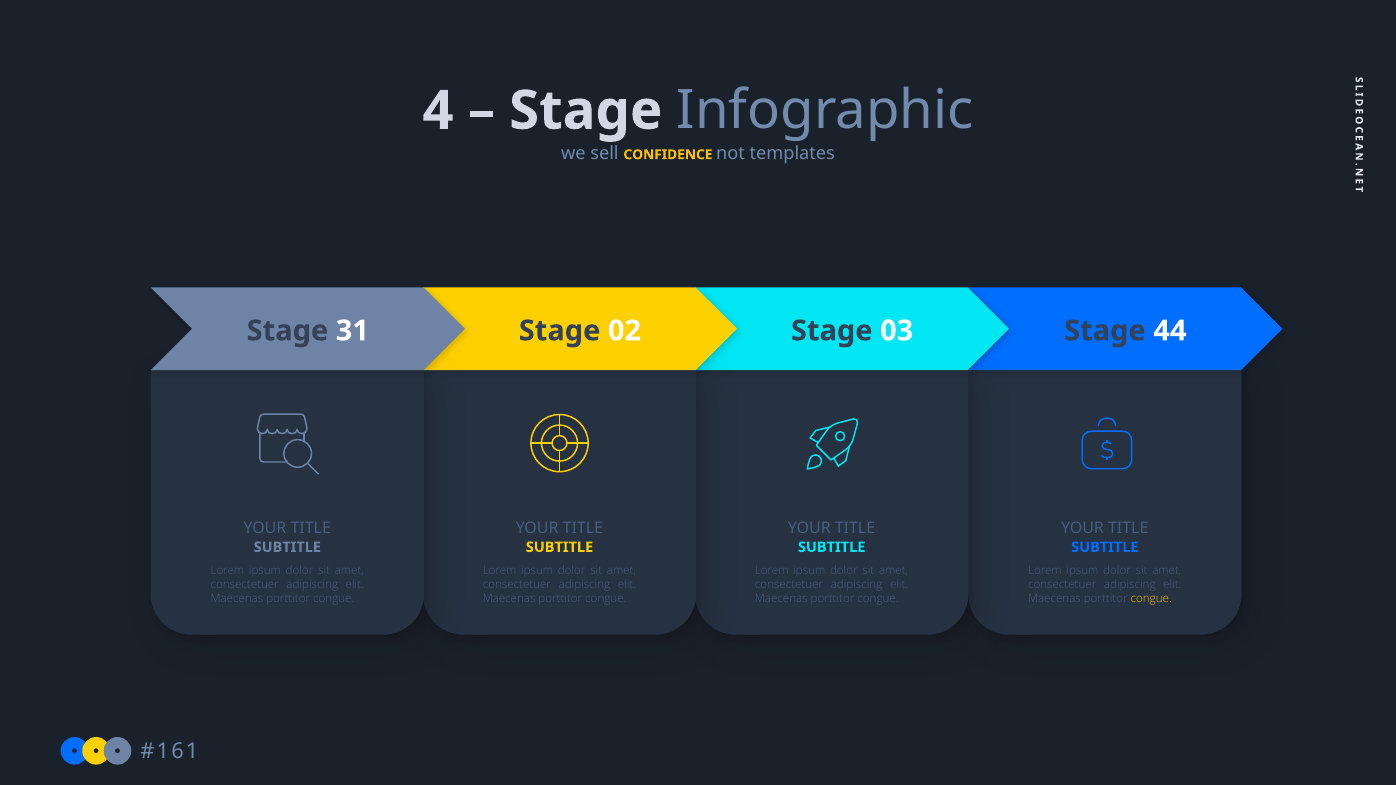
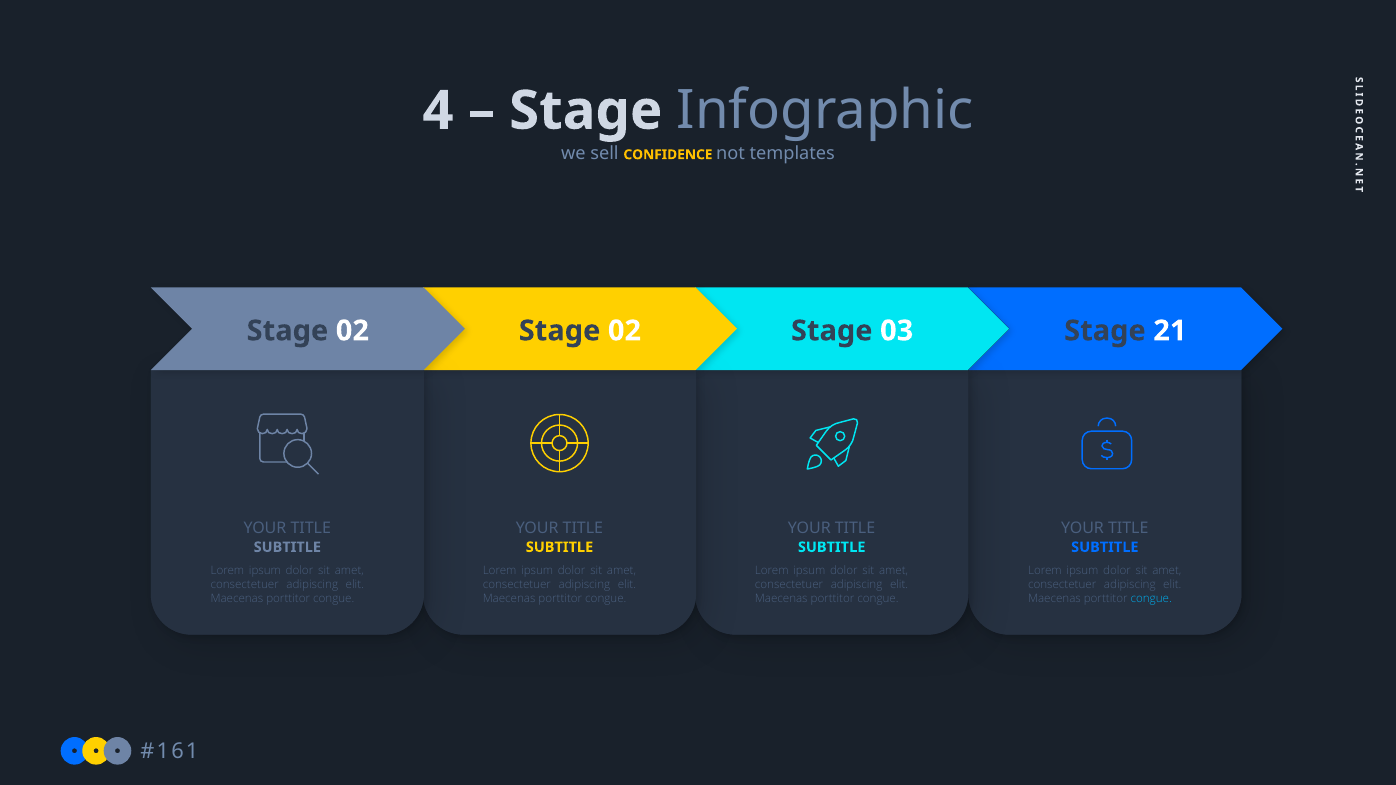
31 at (352, 331): 31 -> 02
44: 44 -> 21
congue at (1151, 599) colour: yellow -> light blue
